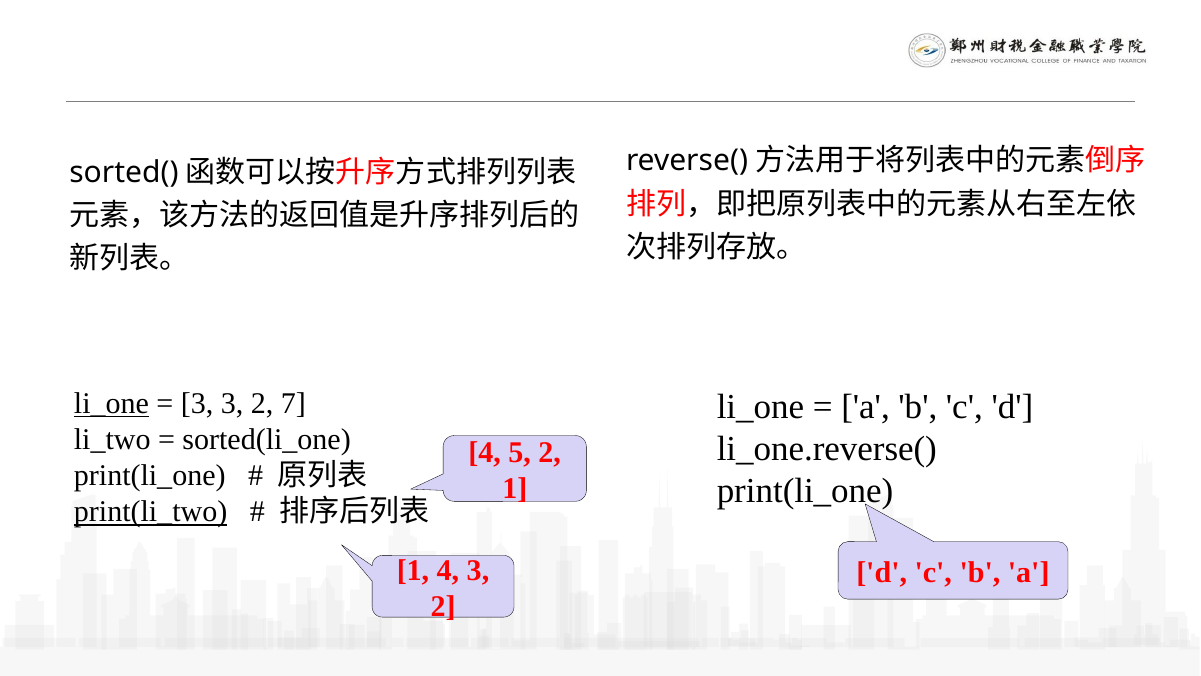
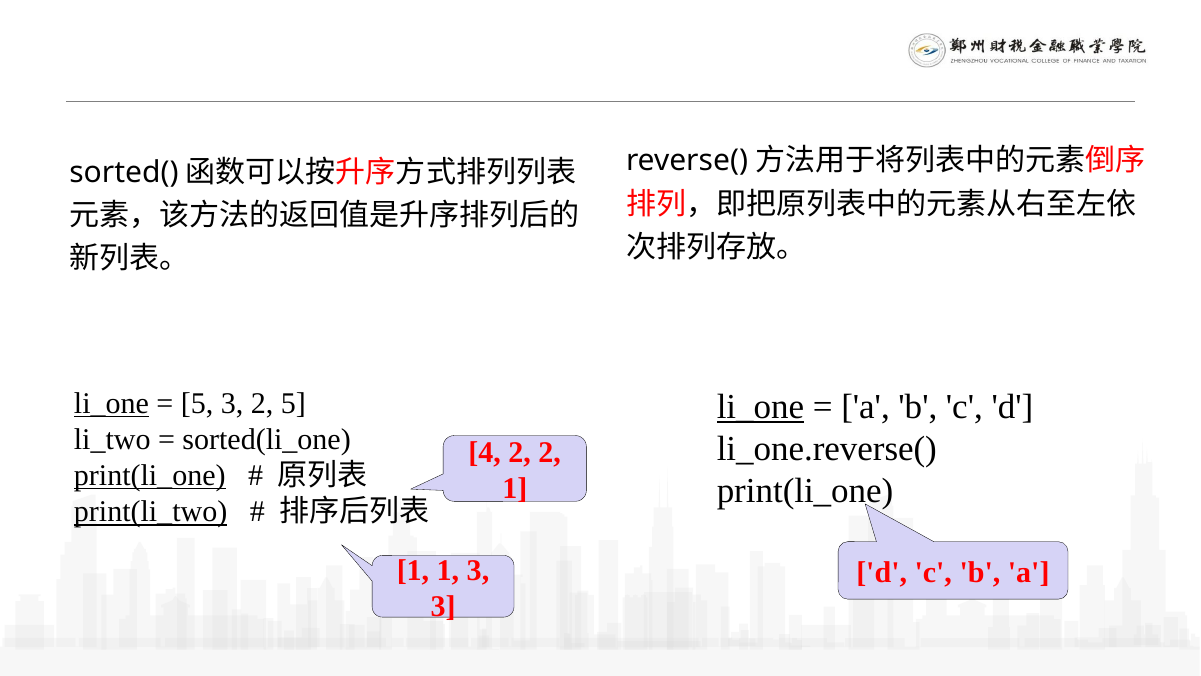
3 at (197, 403): 3 -> 5
2 7: 7 -> 5
li_one at (760, 407) underline: none -> present
4 5: 5 -> 2
print(li_one at (150, 475) underline: none -> present
4 at (448, 570): 4 -> 1
2 at (443, 606): 2 -> 3
